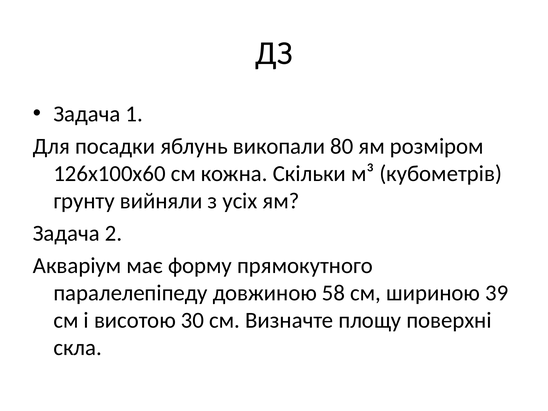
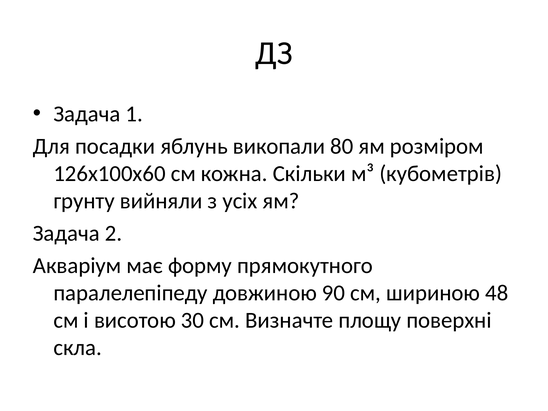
58: 58 -> 90
39: 39 -> 48
